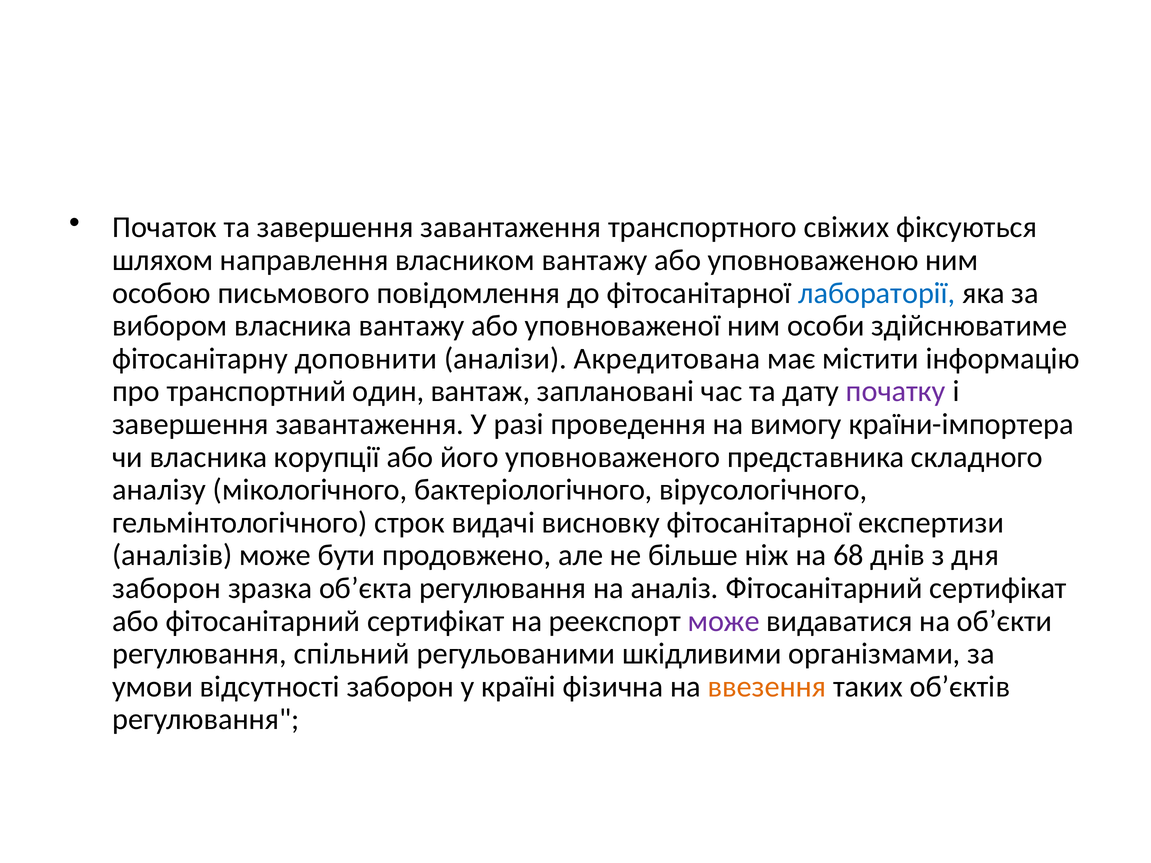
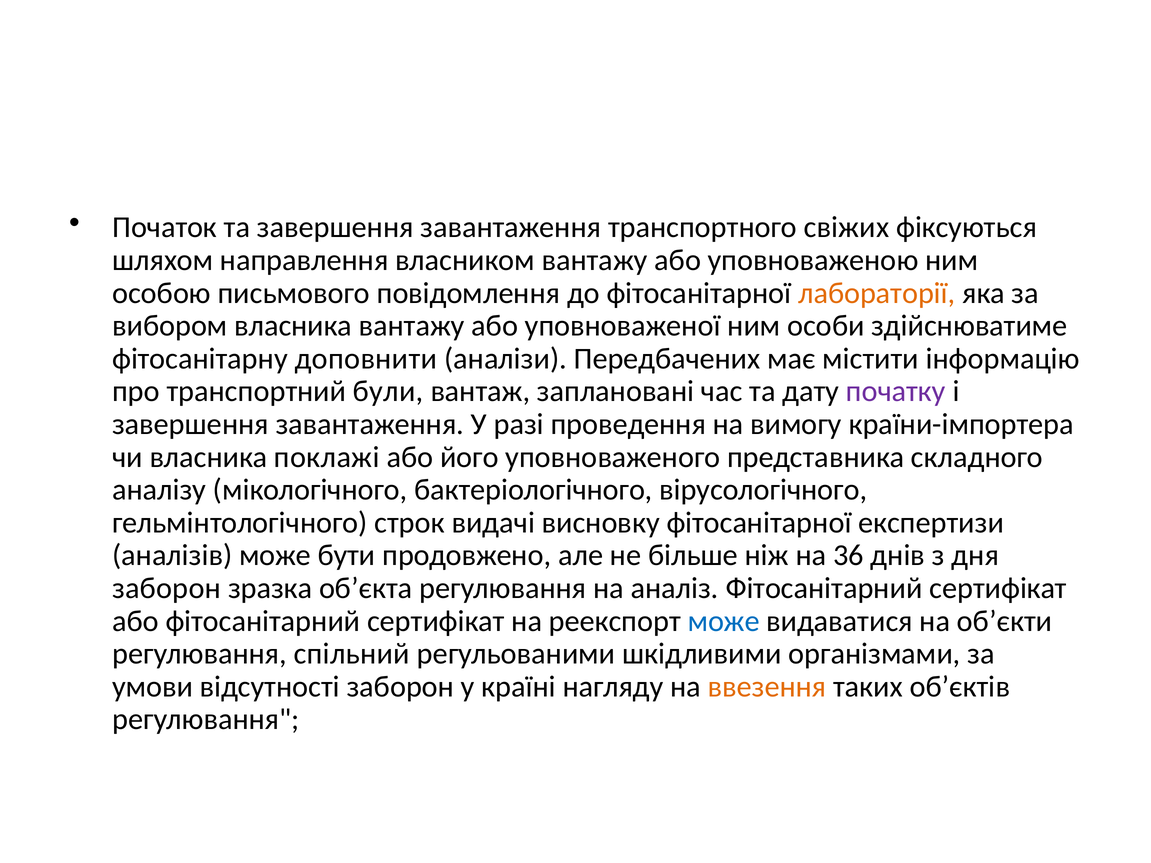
лабораторії colour: blue -> orange
Акредитована: Акредитована -> Передбачених
один: один -> були
корупції: корупції -> поклажі
68: 68 -> 36
може at (724, 621) colour: purple -> blue
фізична: фізична -> нагляду
